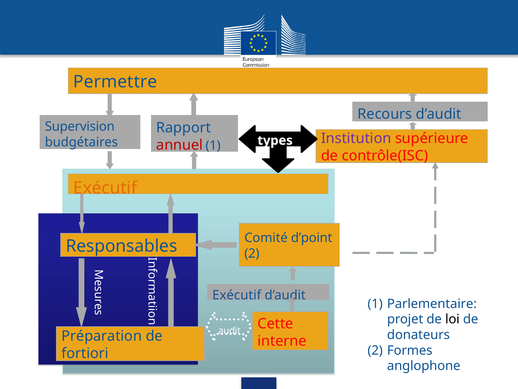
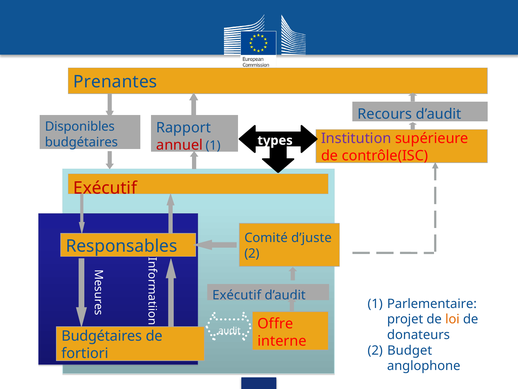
Permettre: Permettre -> Prenantes
Supervision: Supervision -> Disponibles
Exécutif at (105, 188) colour: orange -> red
d’point: d’point -> d’juste
loi colour: black -> orange
Cette: Cette -> Offre
Préparation at (102, 336): Préparation -> Budgétaires
Formes: Formes -> Budget
